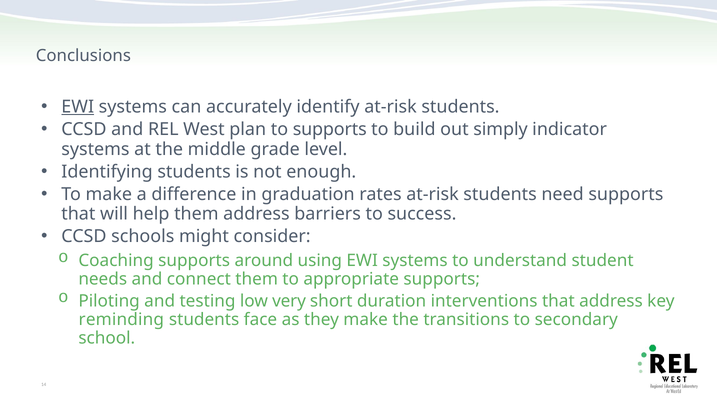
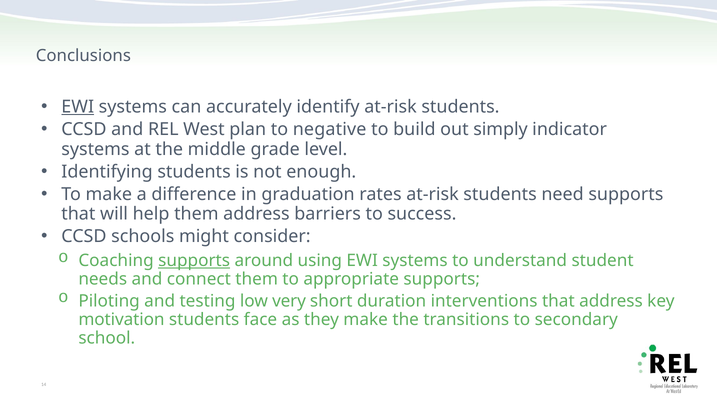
to supports: supports -> negative
supports at (194, 261) underline: none -> present
reminding: reminding -> motivation
